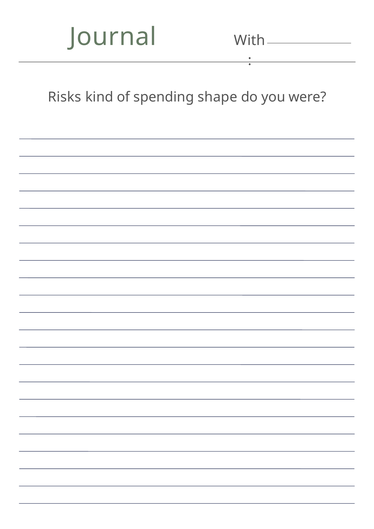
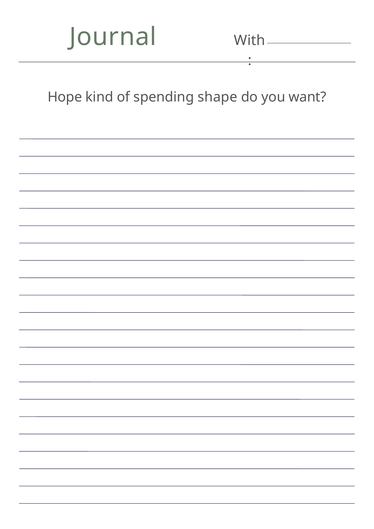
Risks: Risks -> Hope
were: were -> want
